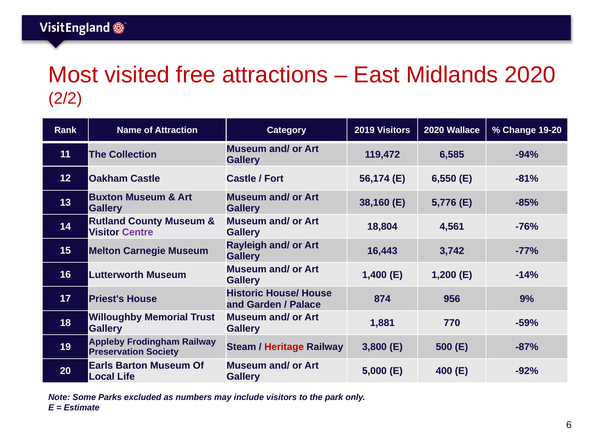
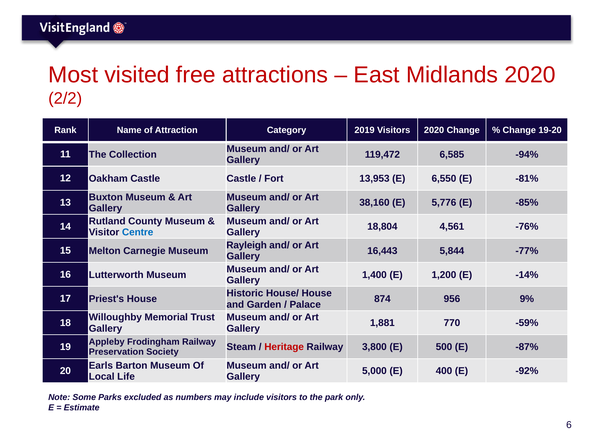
2020 Wallace: Wallace -> Change
56,174: 56,174 -> 13,953
Centre colour: purple -> blue
3,742: 3,742 -> 5,844
